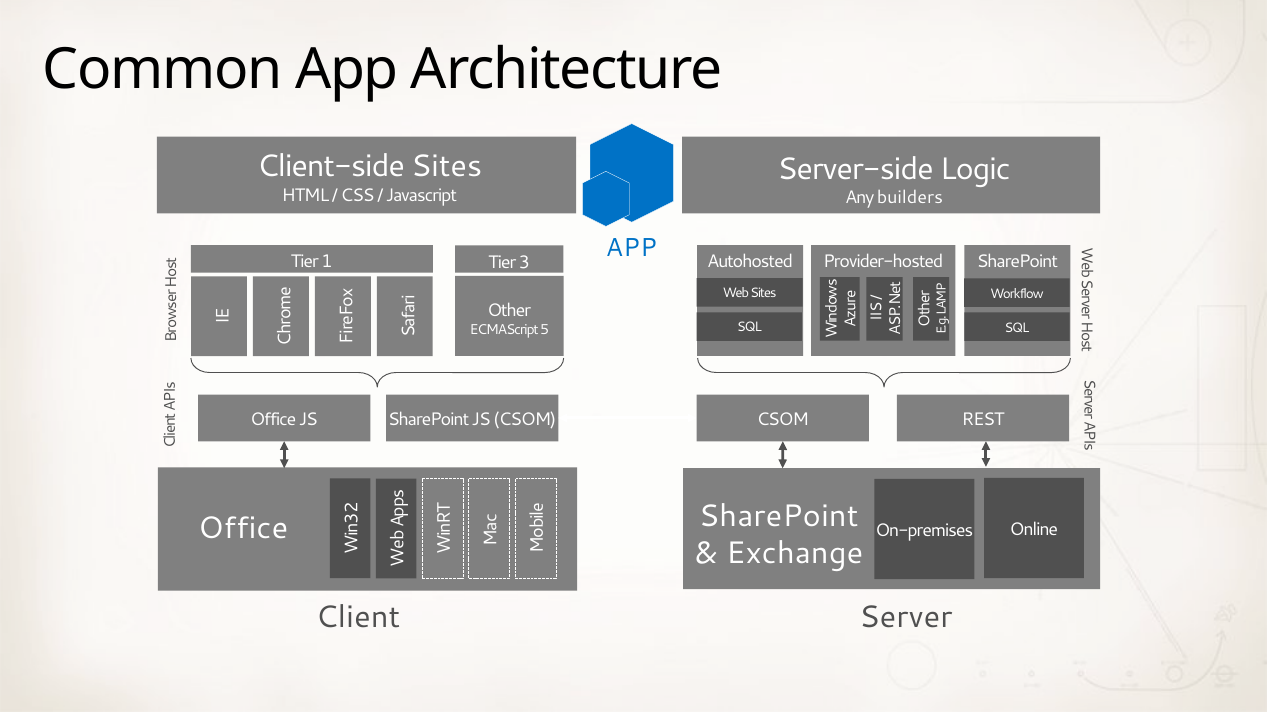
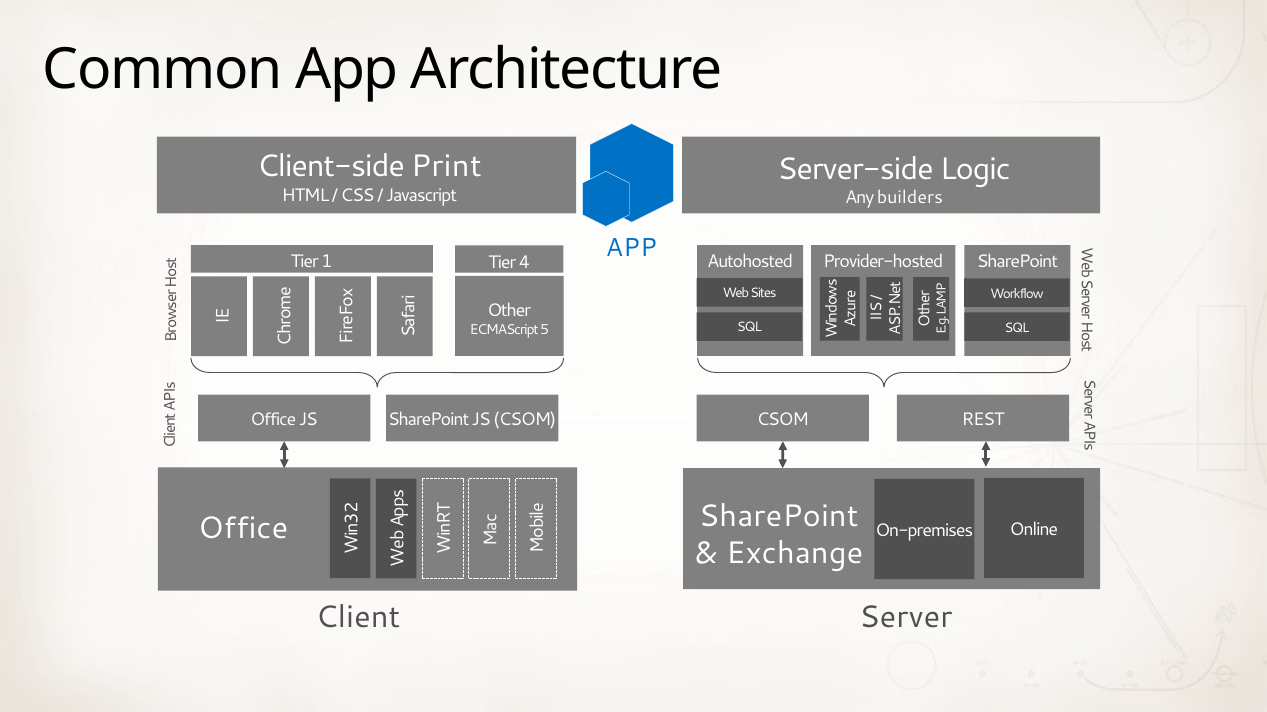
Client-side Sites: Sites -> Print
Tier 3: 3 -> 4
